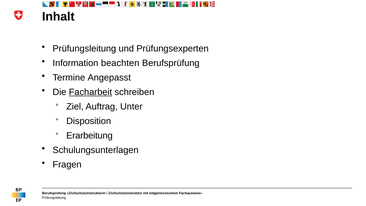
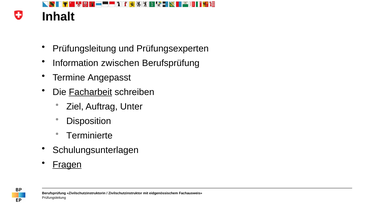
beachten: beachten -> zwischen
Erarbeitung: Erarbeitung -> Terminierte
Fragen underline: none -> present
